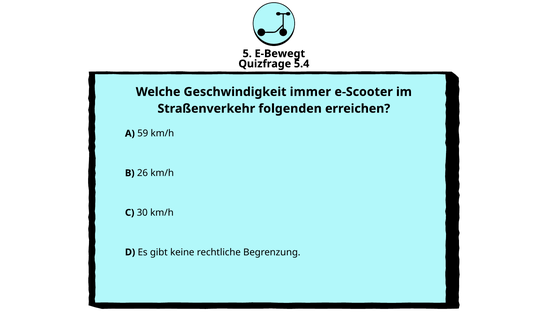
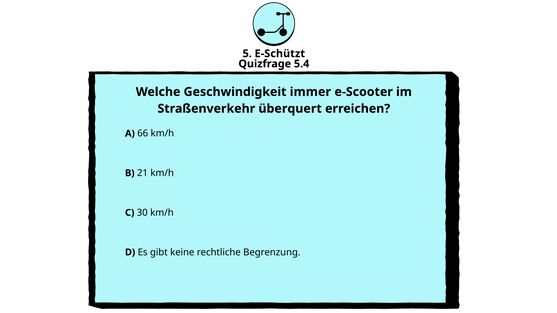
E-Bewegt: E-Bewegt -> E-Schützt
folgenden: folgenden -> überquert
59: 59 -> 66
26: 26 -> 21
